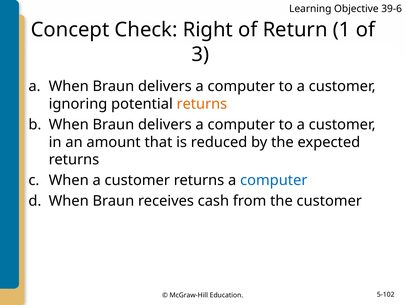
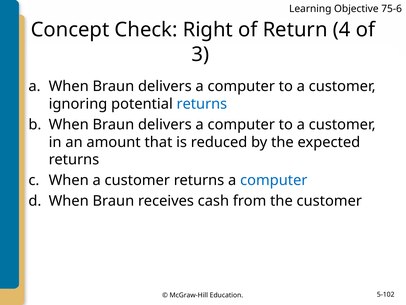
39-6: 39-6 -> 75-6
1: 1 -> 4
returns at (202, 104) colour: orange -> blue
